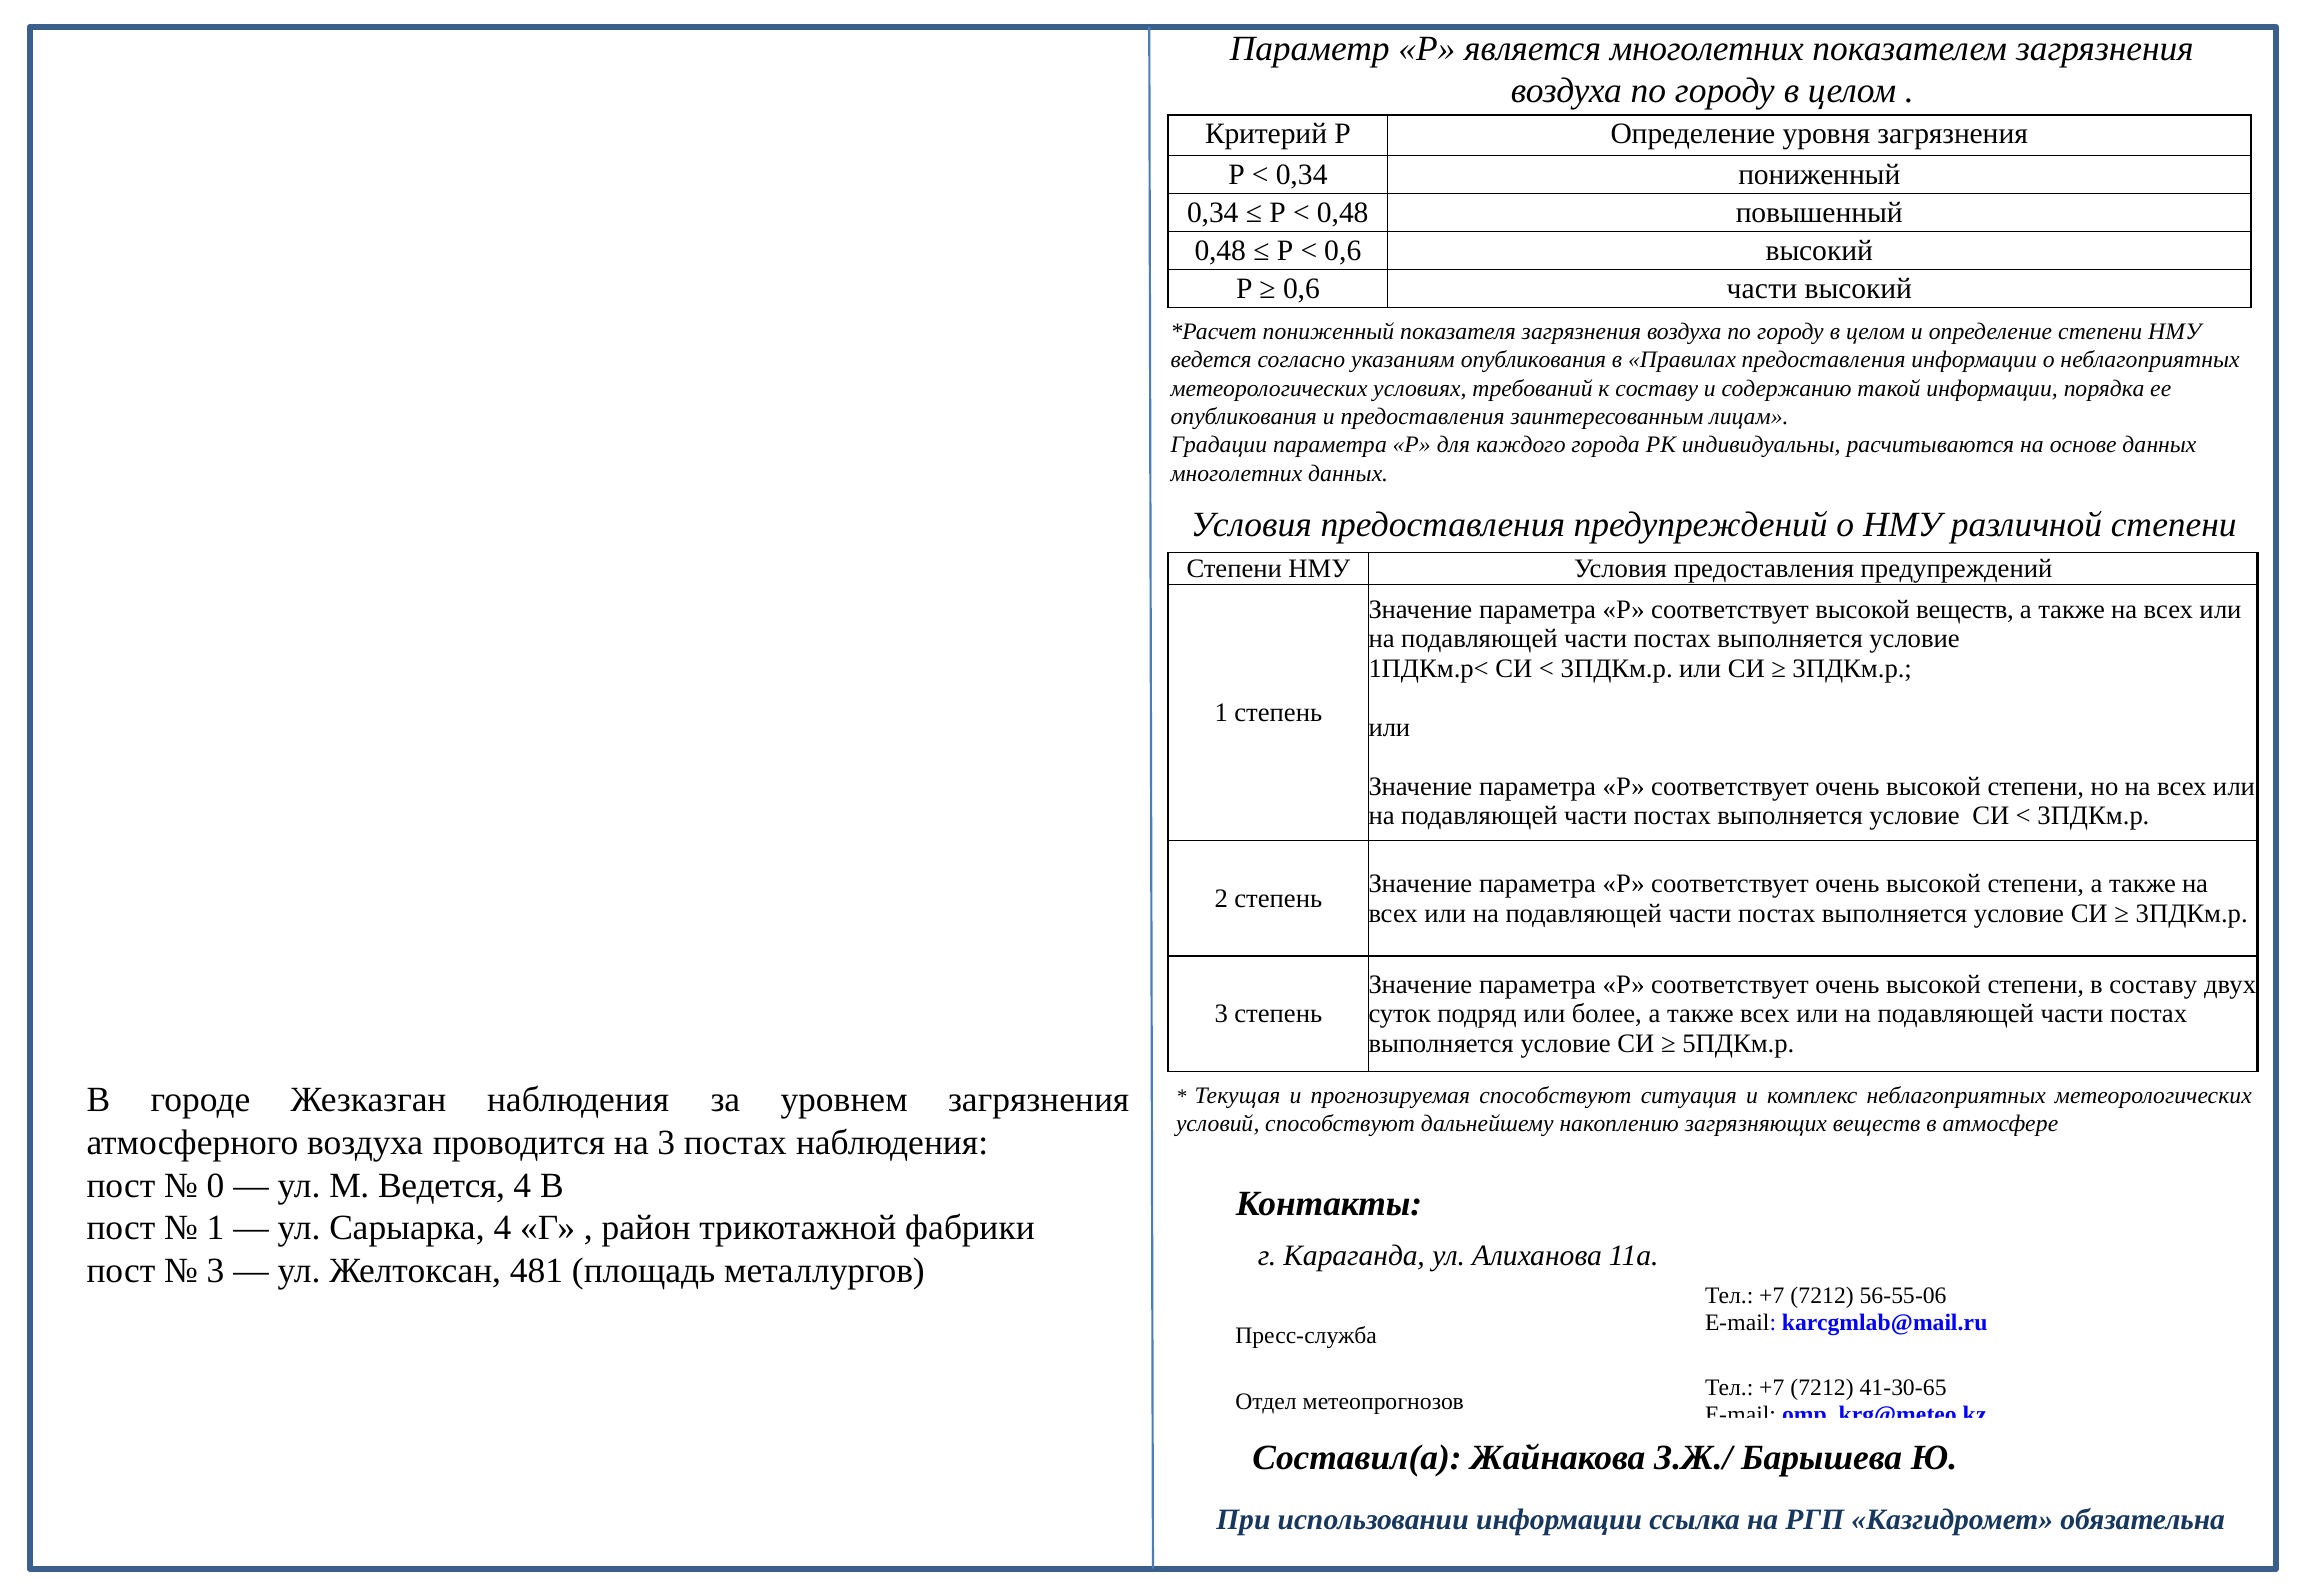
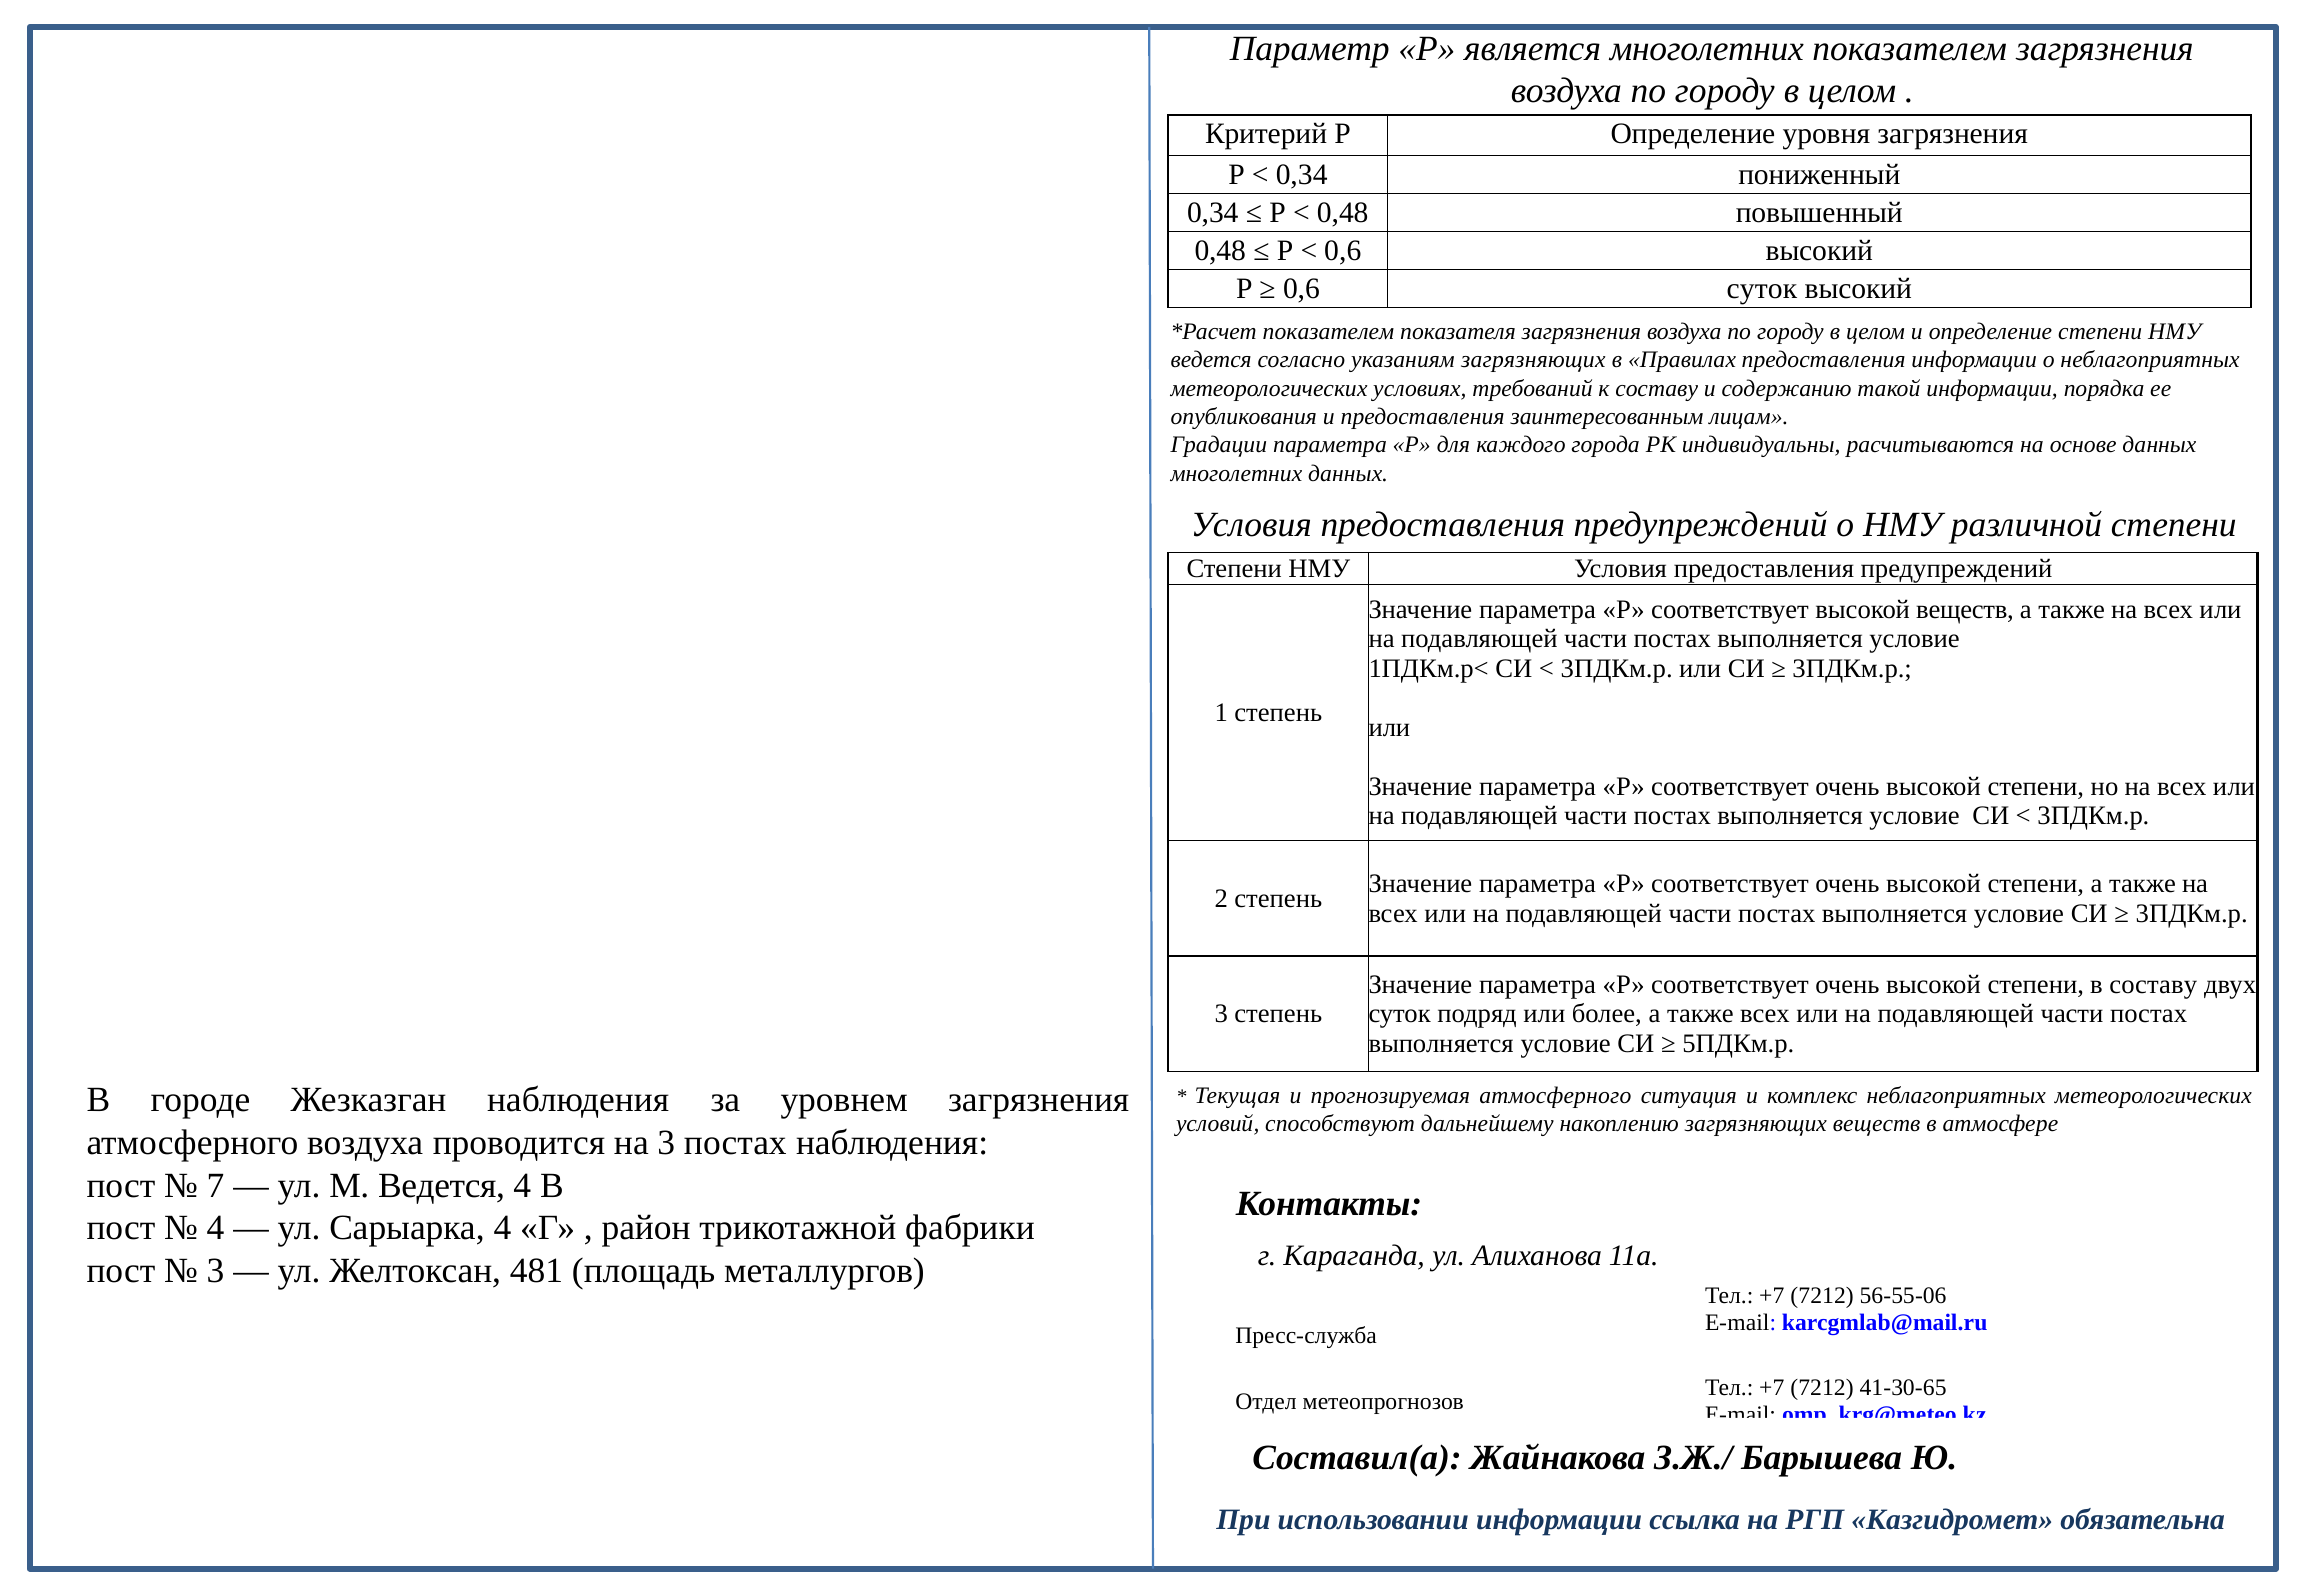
0,6 части: части -> суток
пониженный at (1328, 332): пониженный -> показателем
указаниям опубликования: опубликования -> загрязняющих
прогнозируемая способствуют: способствуют -> атмосферного
0: 0 -> 7
1 at (216, 1228): 1 -> 4
